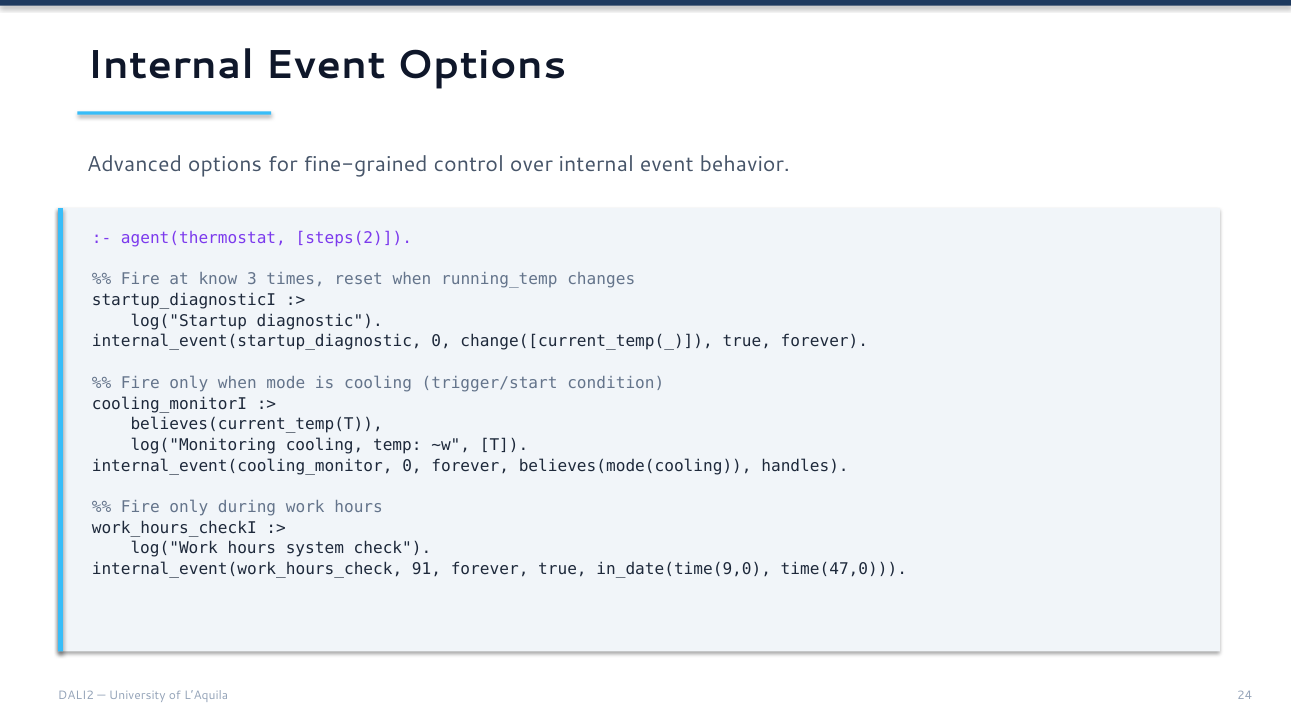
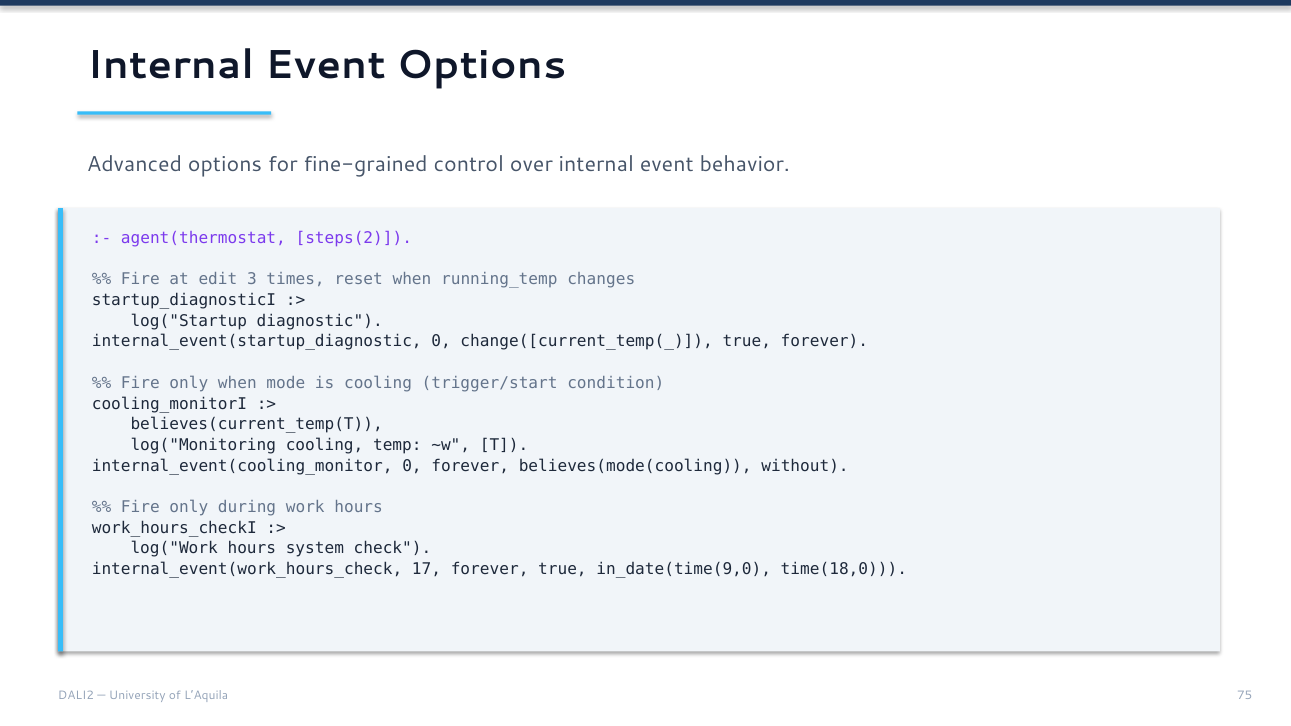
know: know -> edit
handles: handles -> without
91: 91 -> 17
time(47,0: time(47,0 -> time(18,0
24: 24 -> 75
